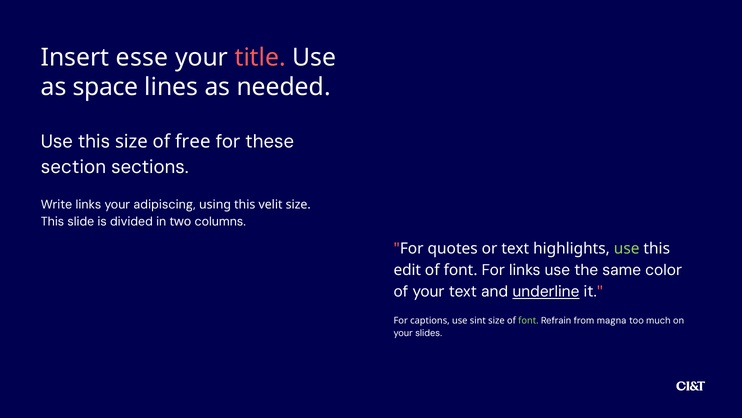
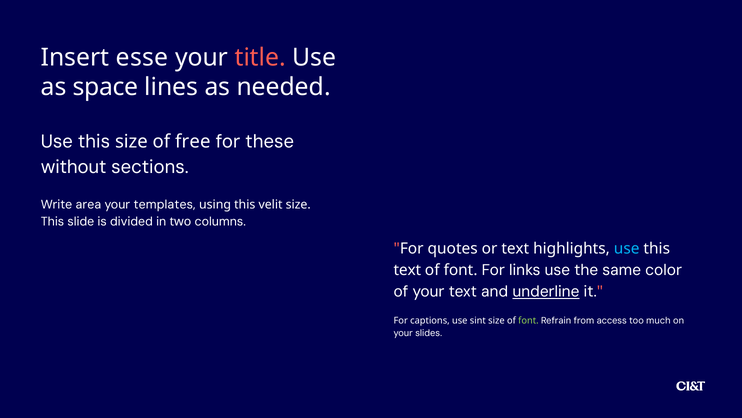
section: section -> without
Write links: links -> area
adipiscing: adipiscing -> templates
use at (627, 248) colour: light green -> light blue
edit at (407, 270): edit -> text
magna: magna -> access
